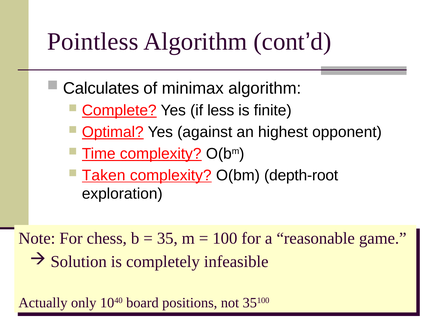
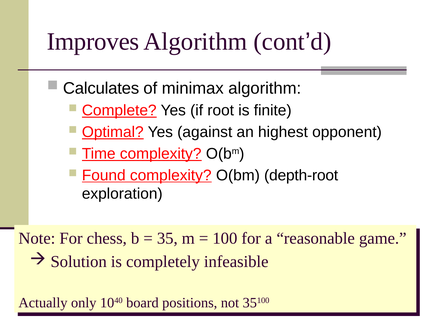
Pointless: Pointless -> Improves
less: less -> root
Taken: Taken -> Found
